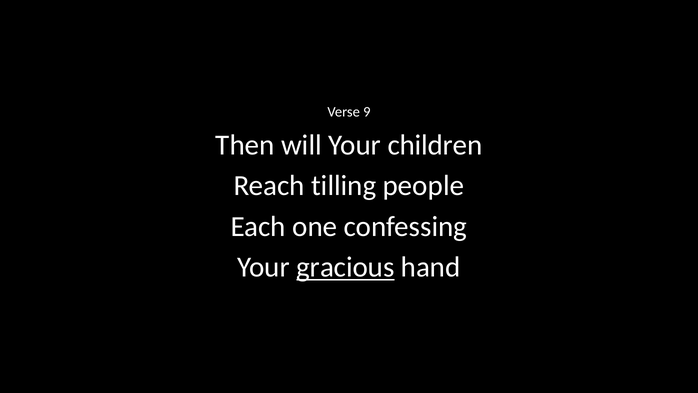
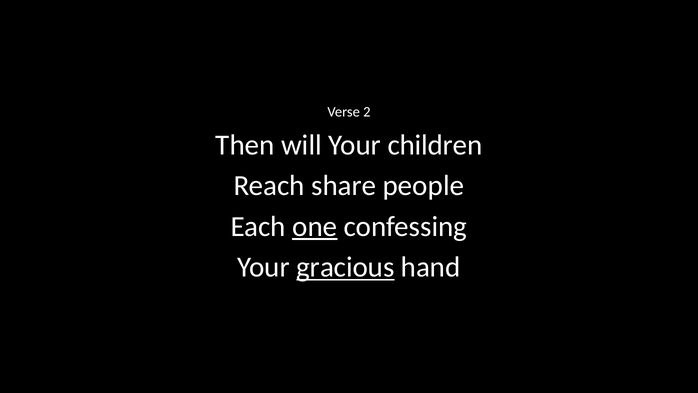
9: 9 -> 2
tilling: tilling -> share
one underline: none -> present
